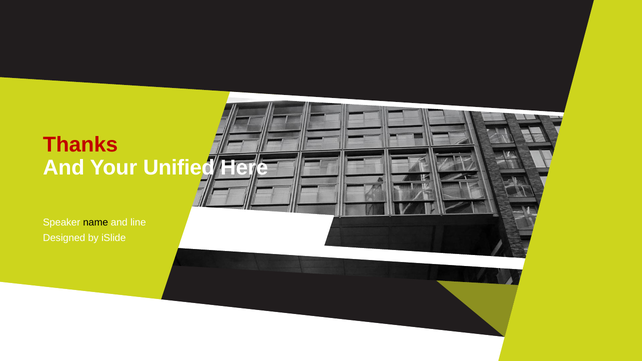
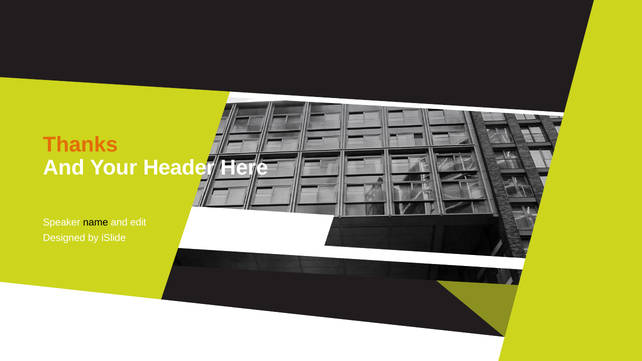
Thanks colour: red -> orange
Unified: Unified -> Header
line: line -> edit
